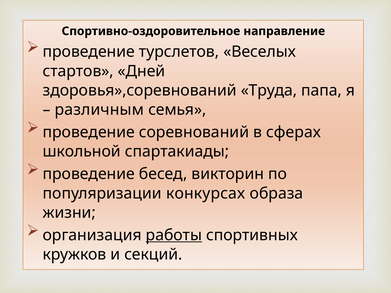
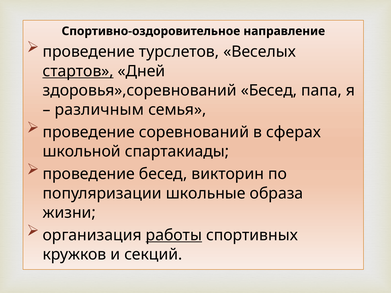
стартов underline: none -> present
здоровья»,соревнований Труда: Труда -> Бесед
конкурсах: конкурсах -> школьные
